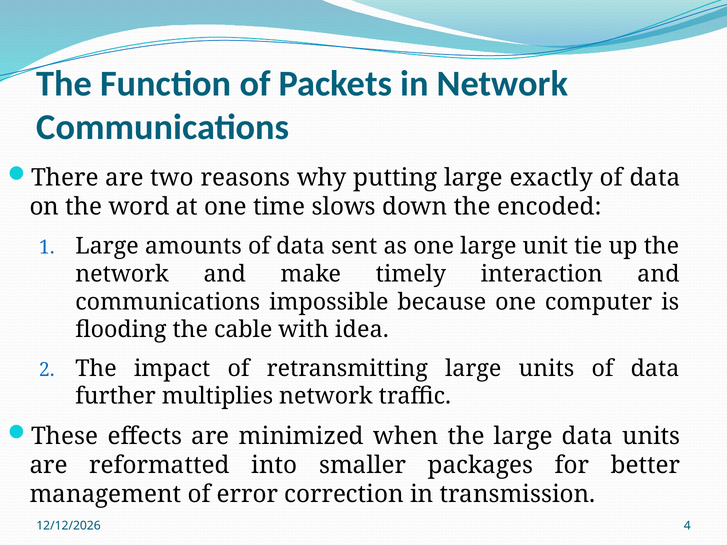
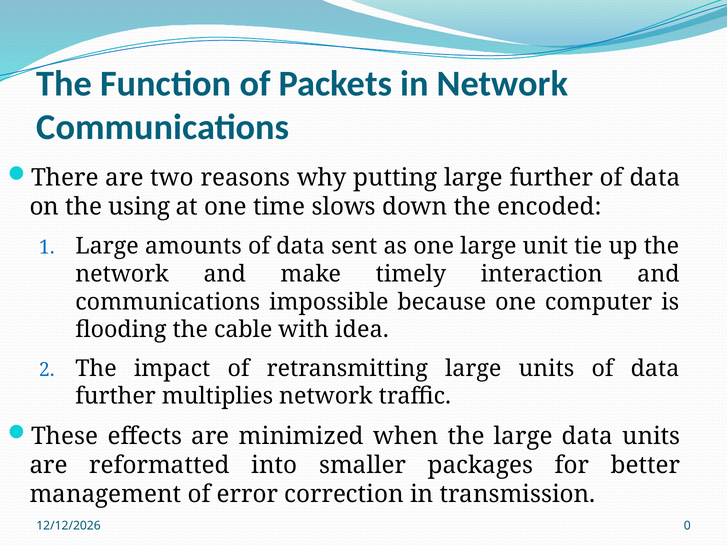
large exactly: exactly -> further
word: word -> using
4: 4 -> 0
